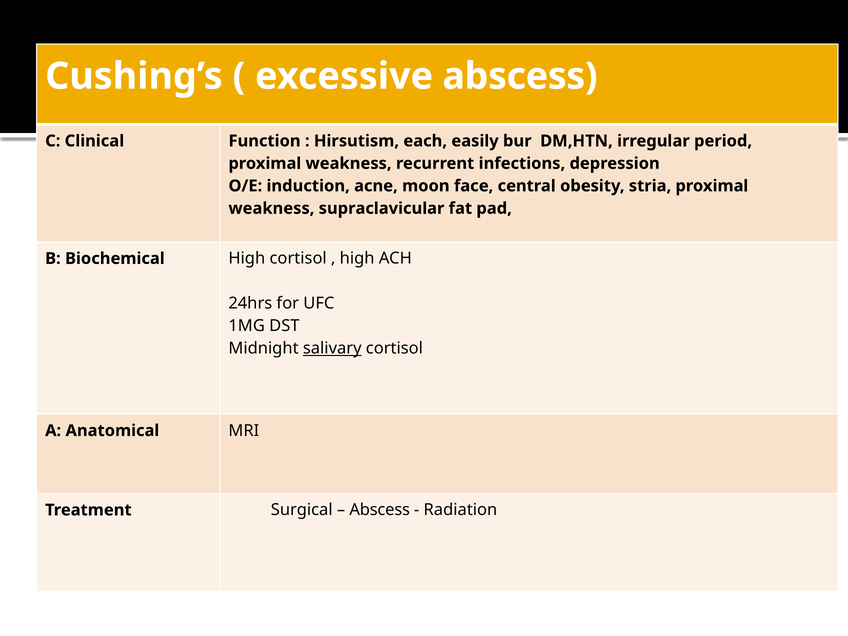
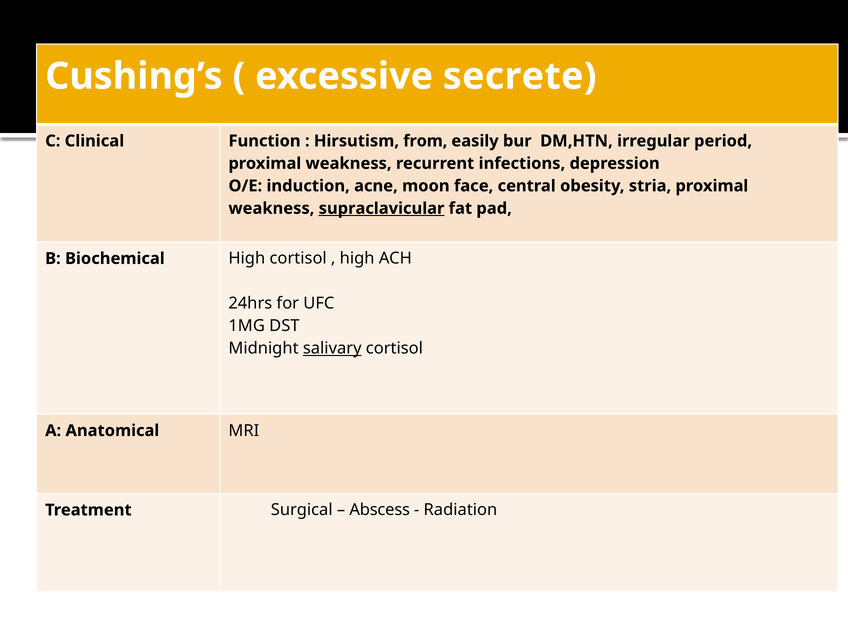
excessive abscess: abscess -> secrete
each: each -> from
supraclavicular underline: none -> present
